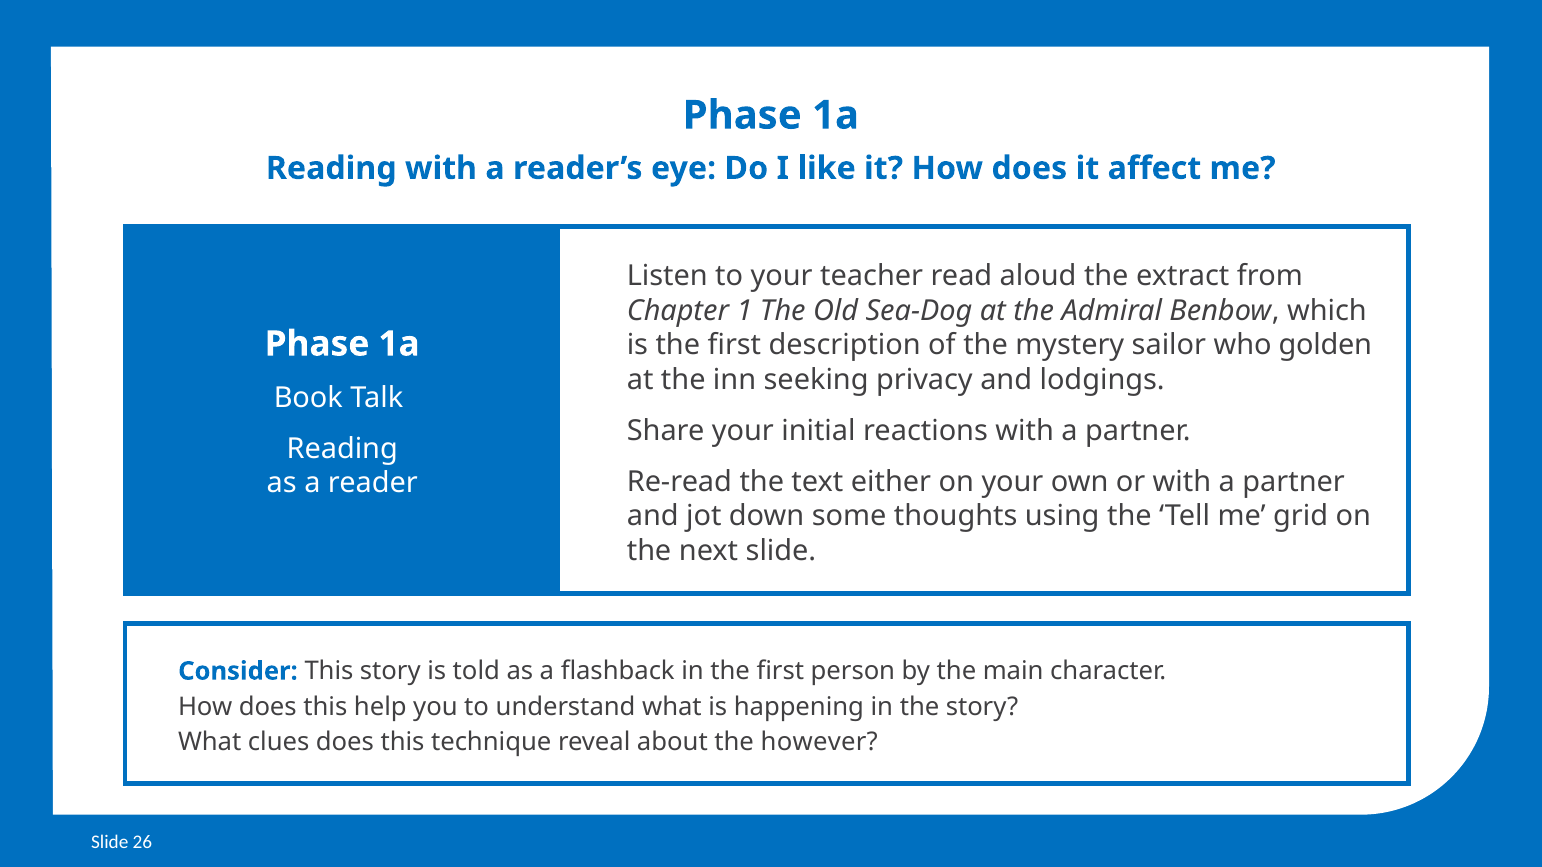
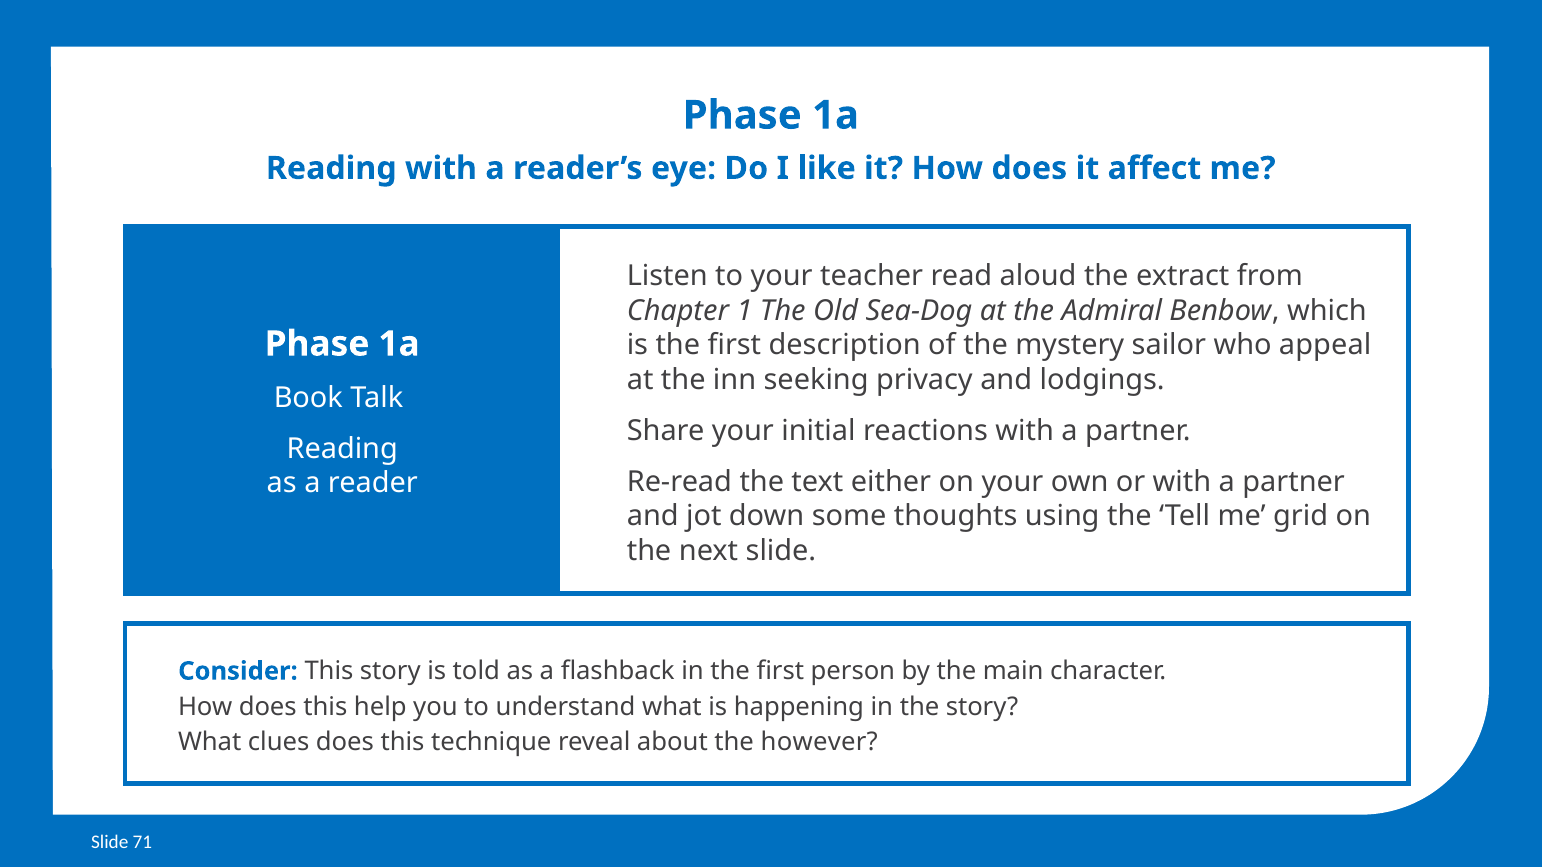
golden: golden -> appeal
26: 26 -> 71
